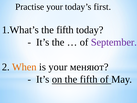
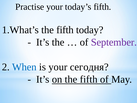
today’s first: first -> fifth
When colour: orange -> blue
меняют: меняют -> сегодня
